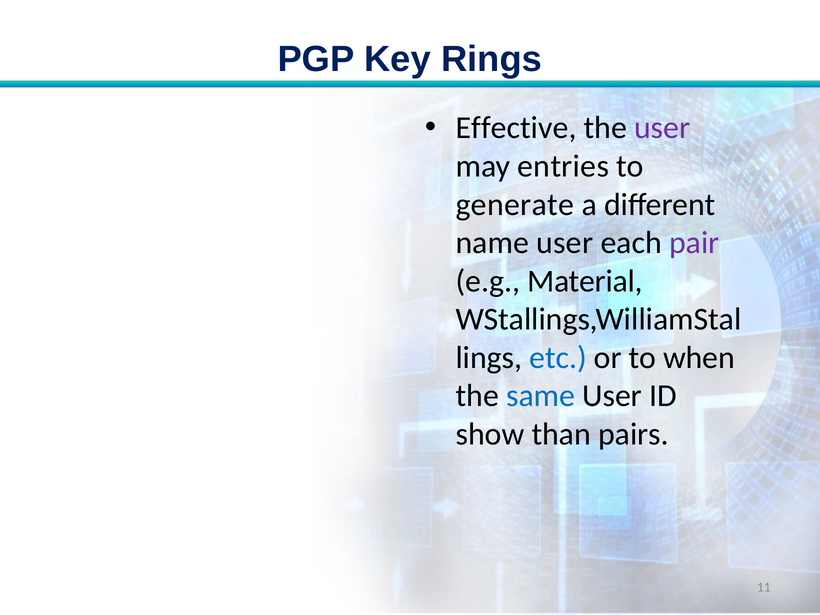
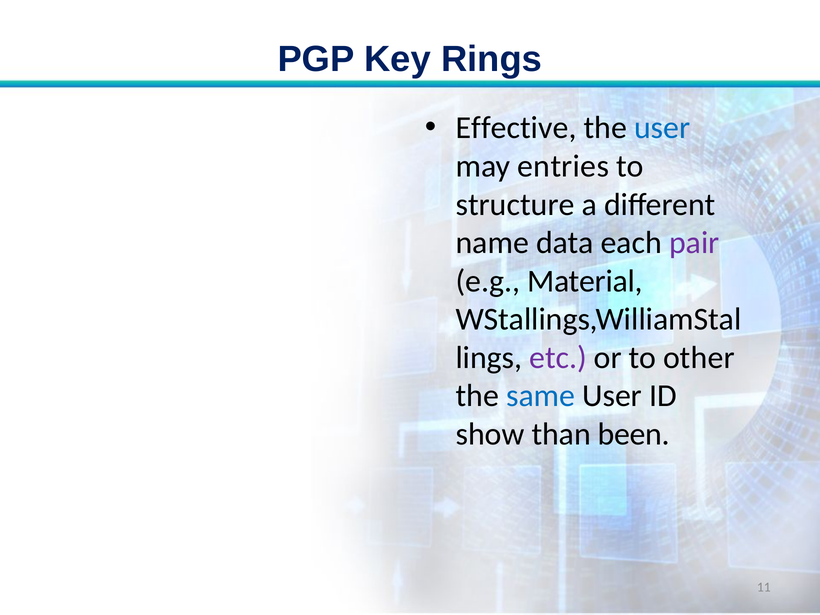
user at (662, 128) colour: purple -> blue
generate: generate -> structure
name user: user -> data
etc colour: blue -> purple
when: when -> other
pairs: pairs -> been
